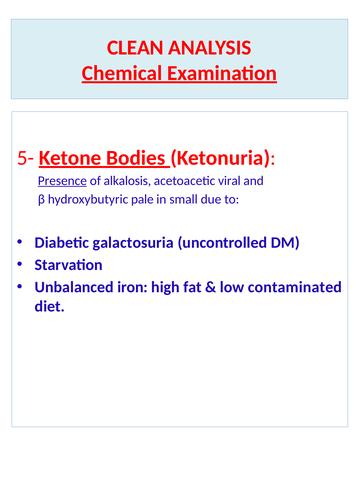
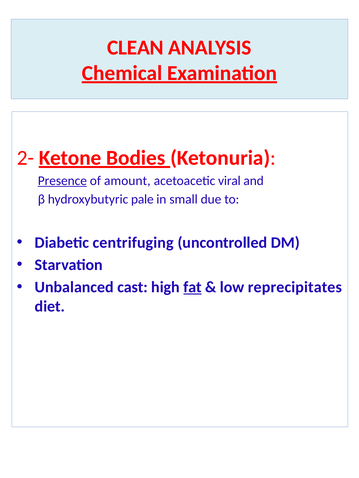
5-: 5- -> 2-
alkalosis: alkalosis -> amount
galactosuria: galactosuria -> centrifuging
iron: iron -> cast
fat underline: none -> present
contaminated: contaminated -> reprecipitates
